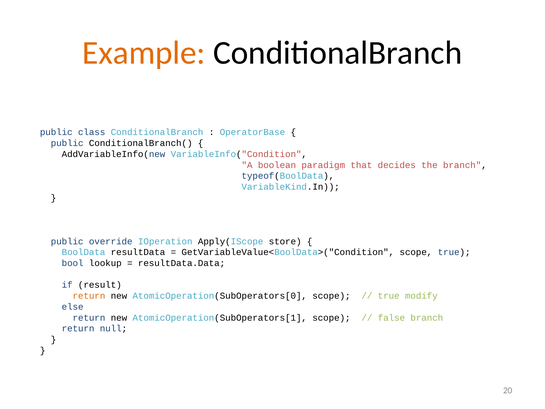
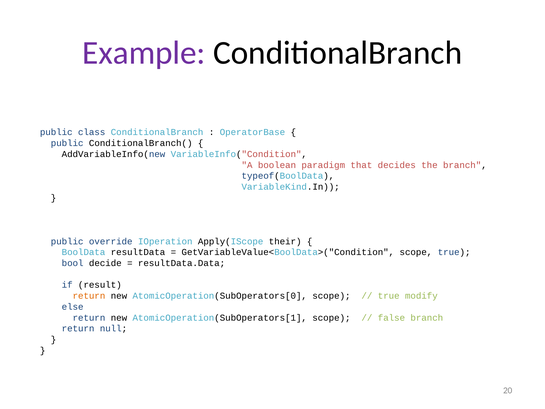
Example colour: orange -> purple
store: store -> their
lookup: lookup -> decide
